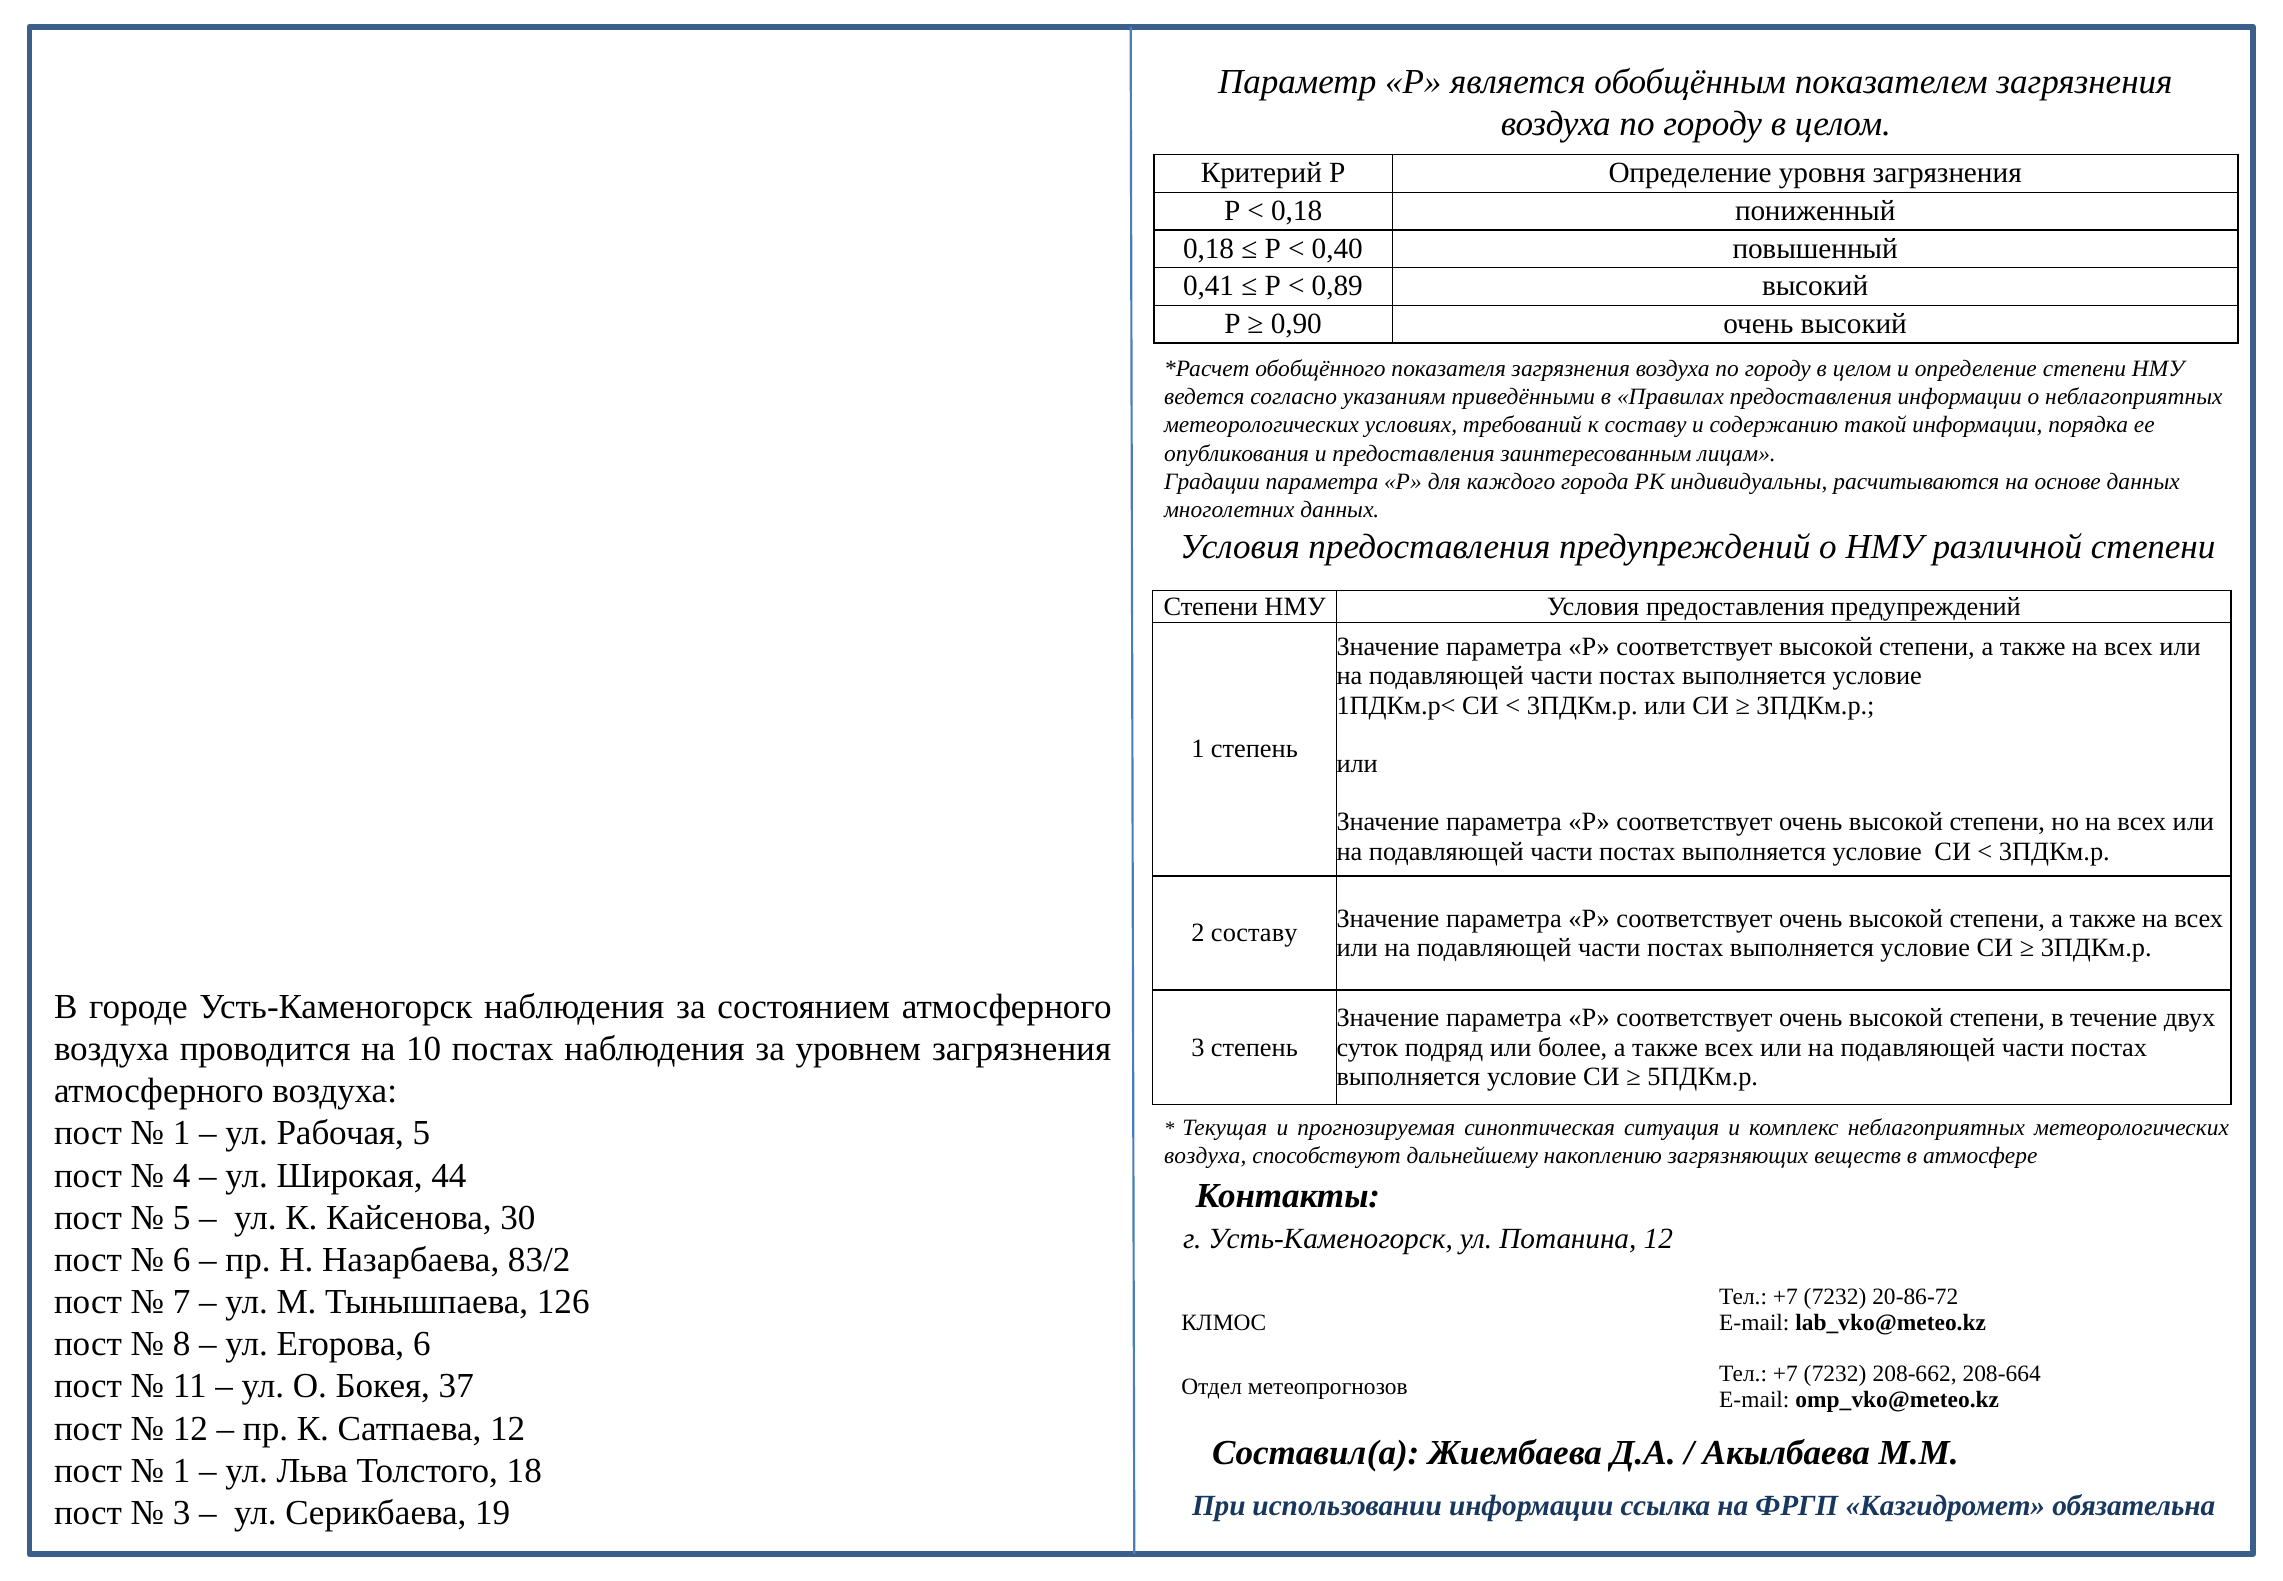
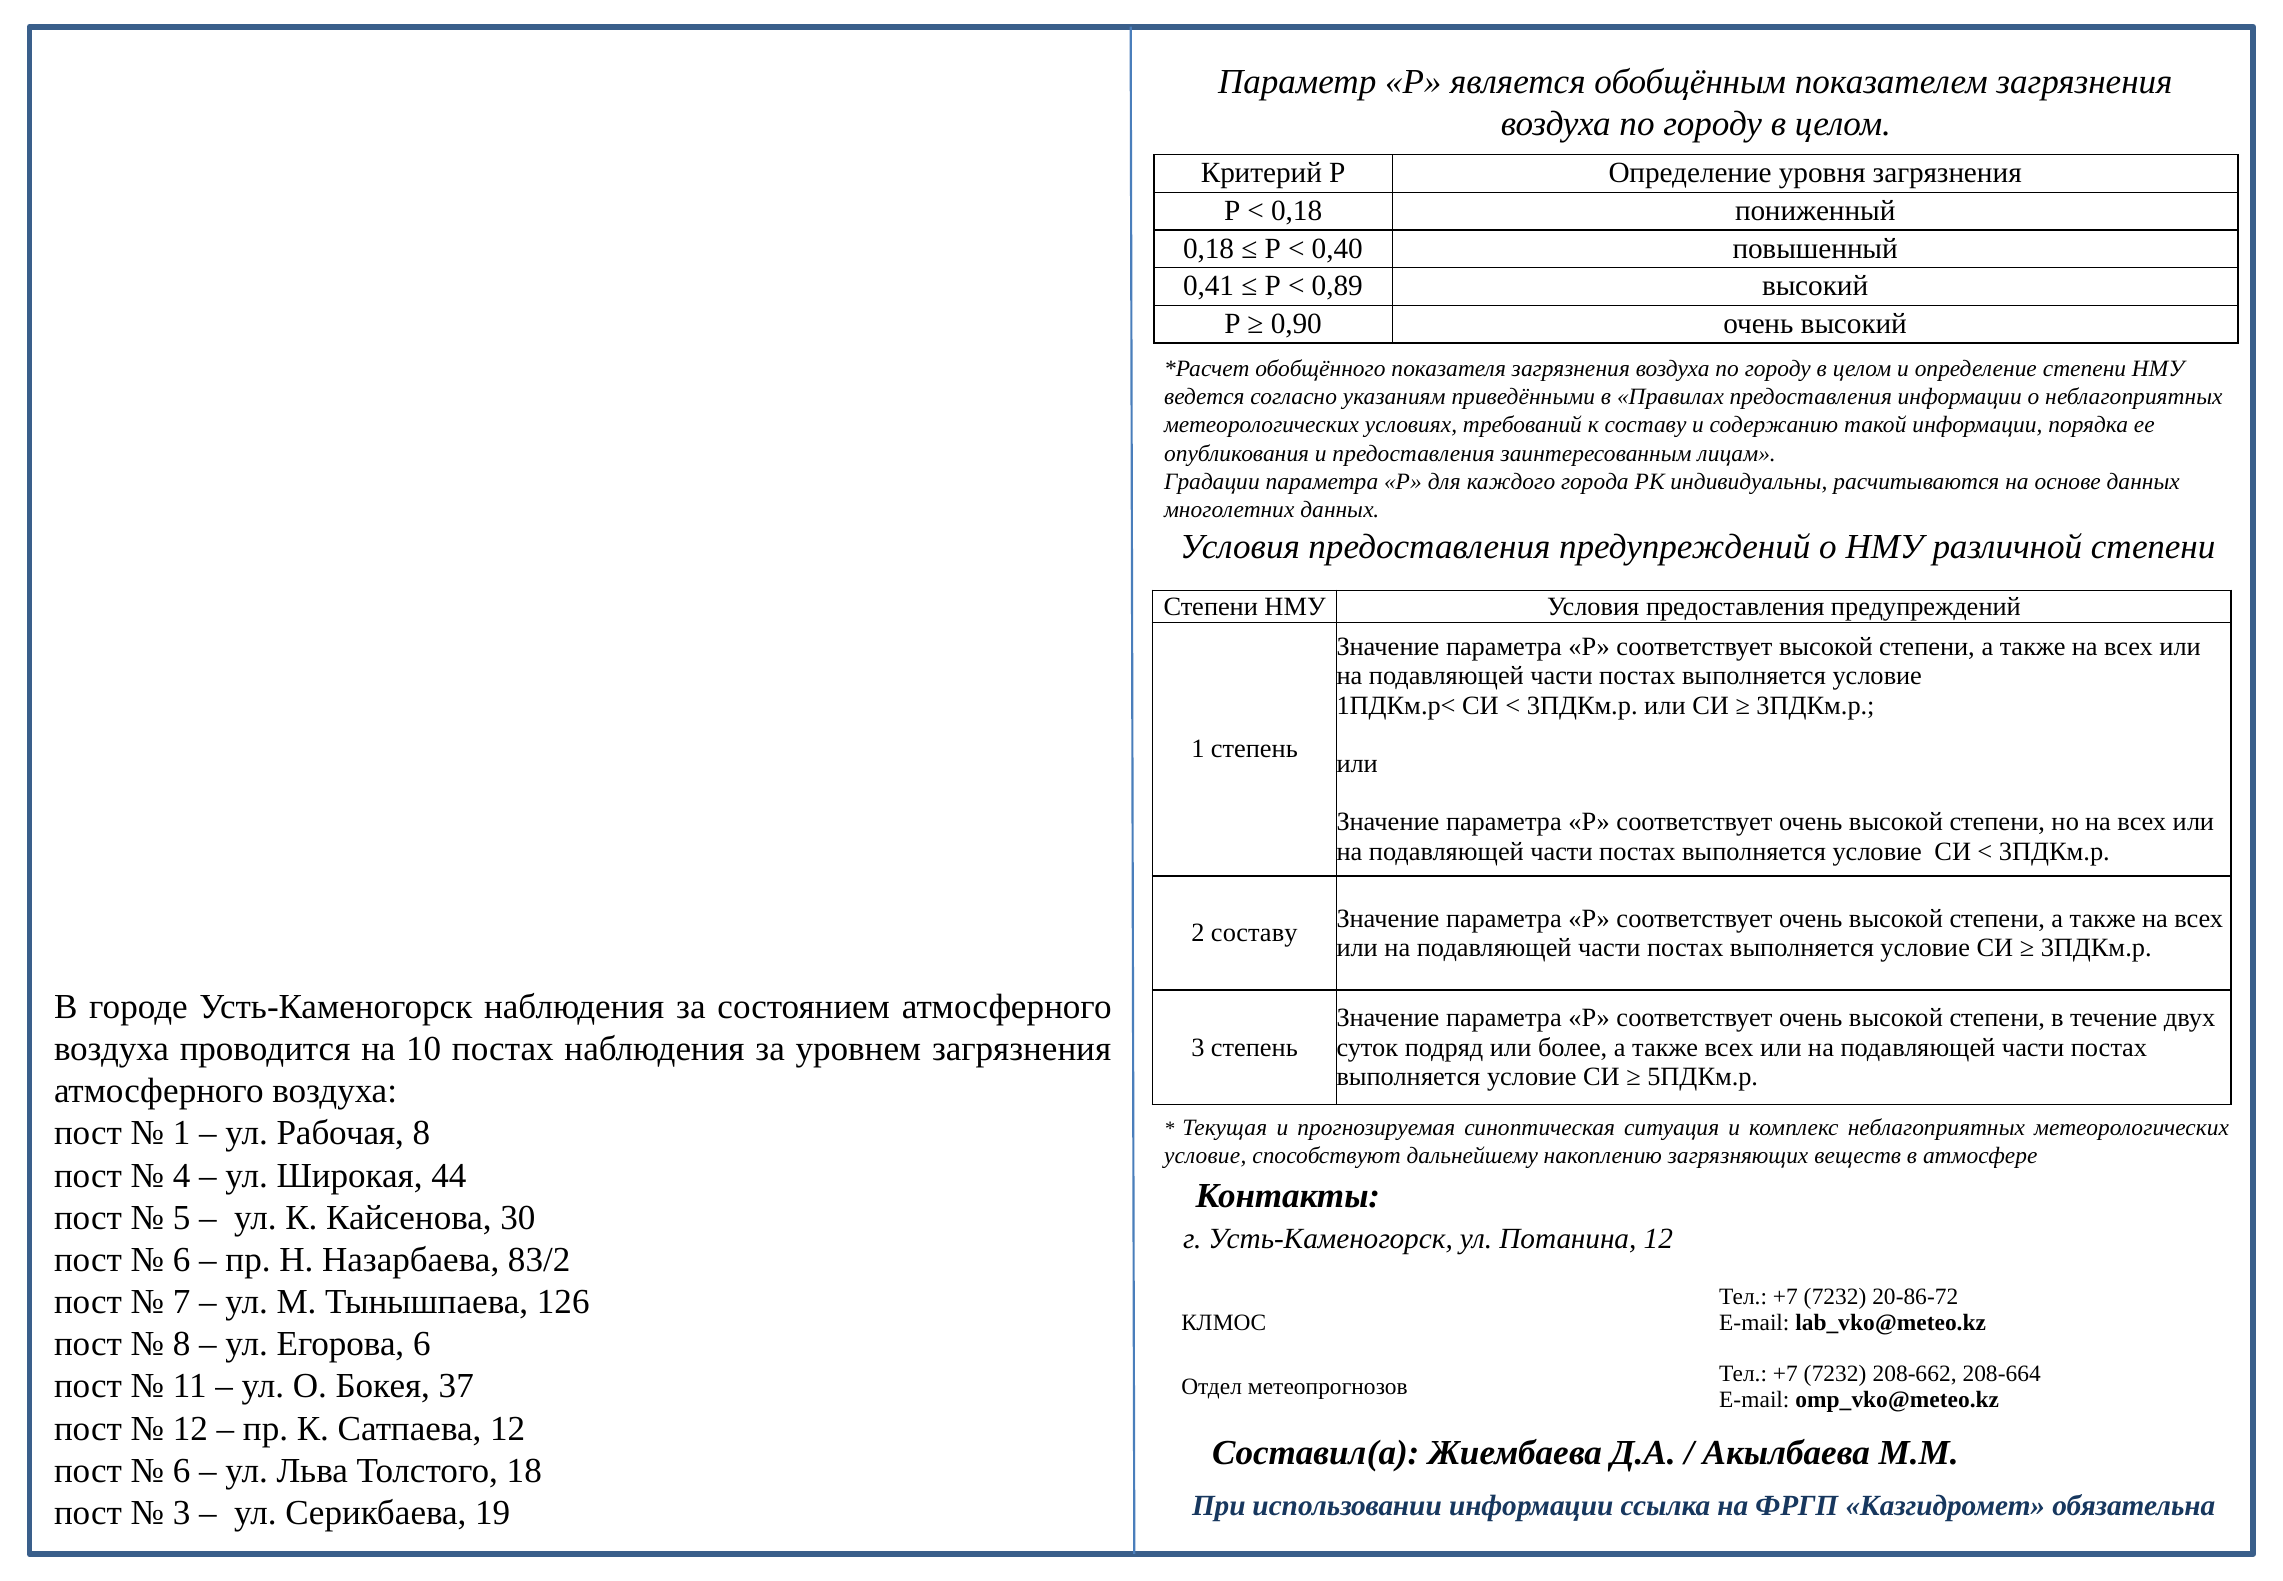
Рабочая 5: 5 -> 8
воздуха at (1205, 1156): воздуха -> условие
1 at (182, 1470): 1 -> 6
